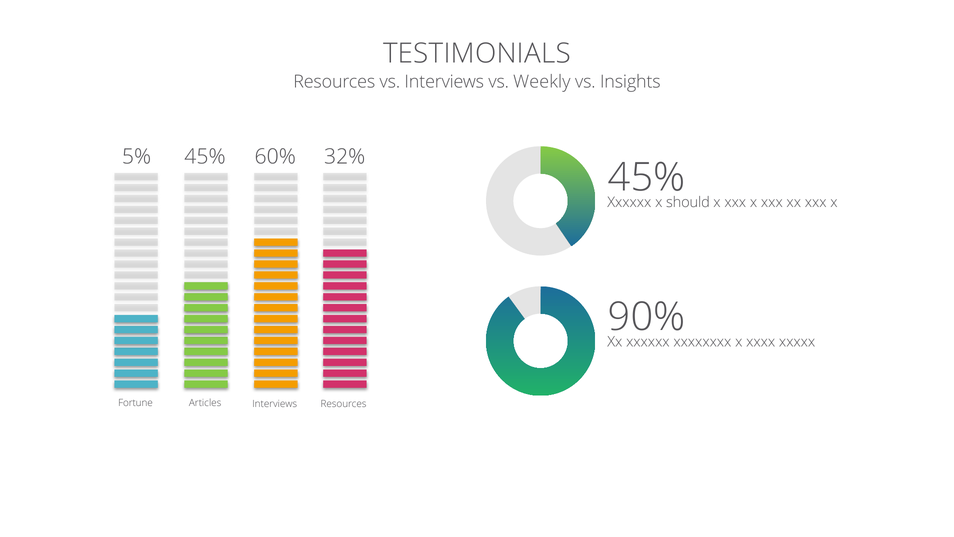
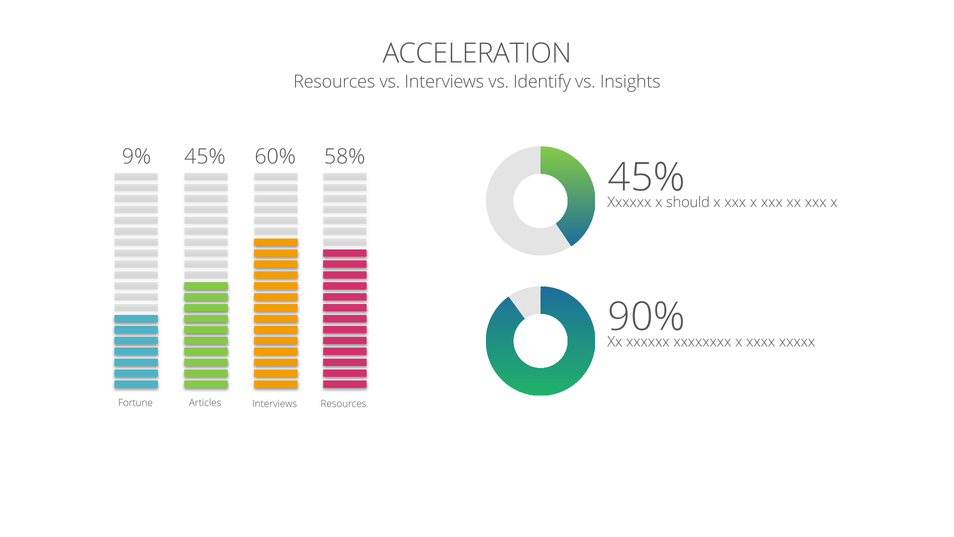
TESTIMONIALS: TESTIMONIALS -> ACCELERATION
Weekly: Weekly -> Identify
5%: 5% -> 9%
32%: 32% -> 58%
